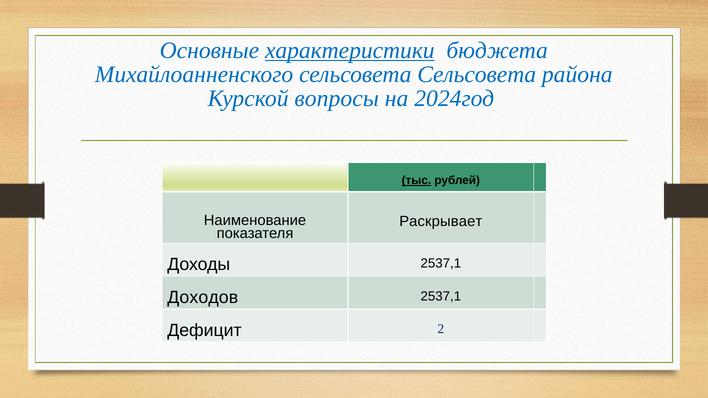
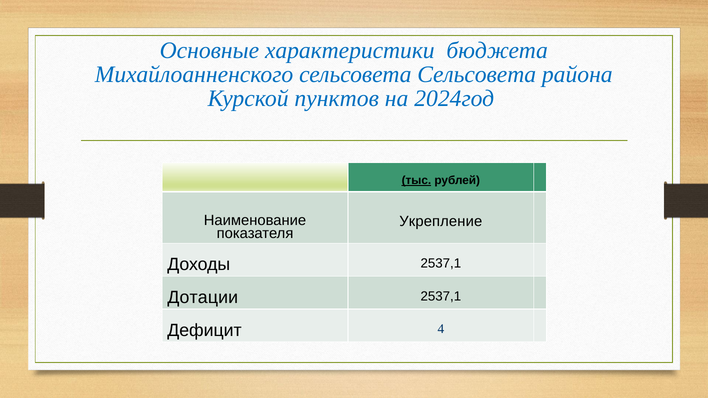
характеристики underline: present -> none
вопросы: вопросы -> пунктов
Раскрывает: Раскрывает -> Укрепление
Доходов: Доходов -> Дотации
2: 2 -> 4
